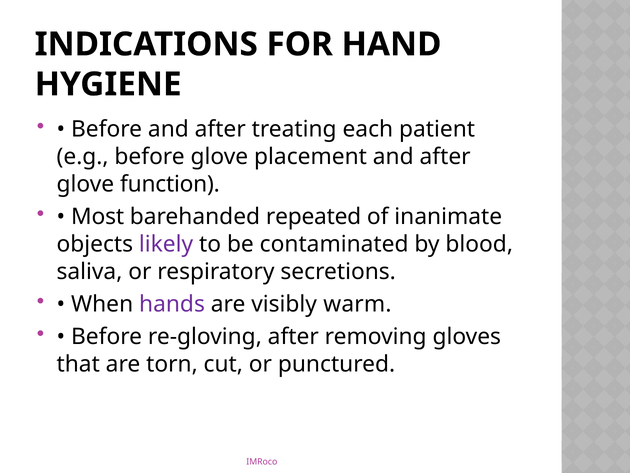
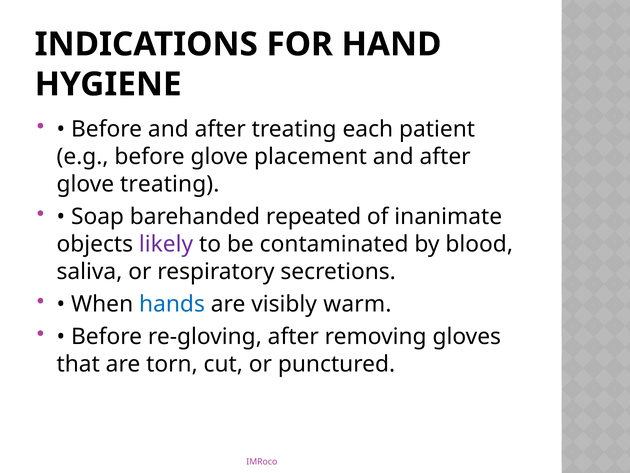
glove function: function -> treating
Most: Most -> Soap
hands colour: purple -> blue
